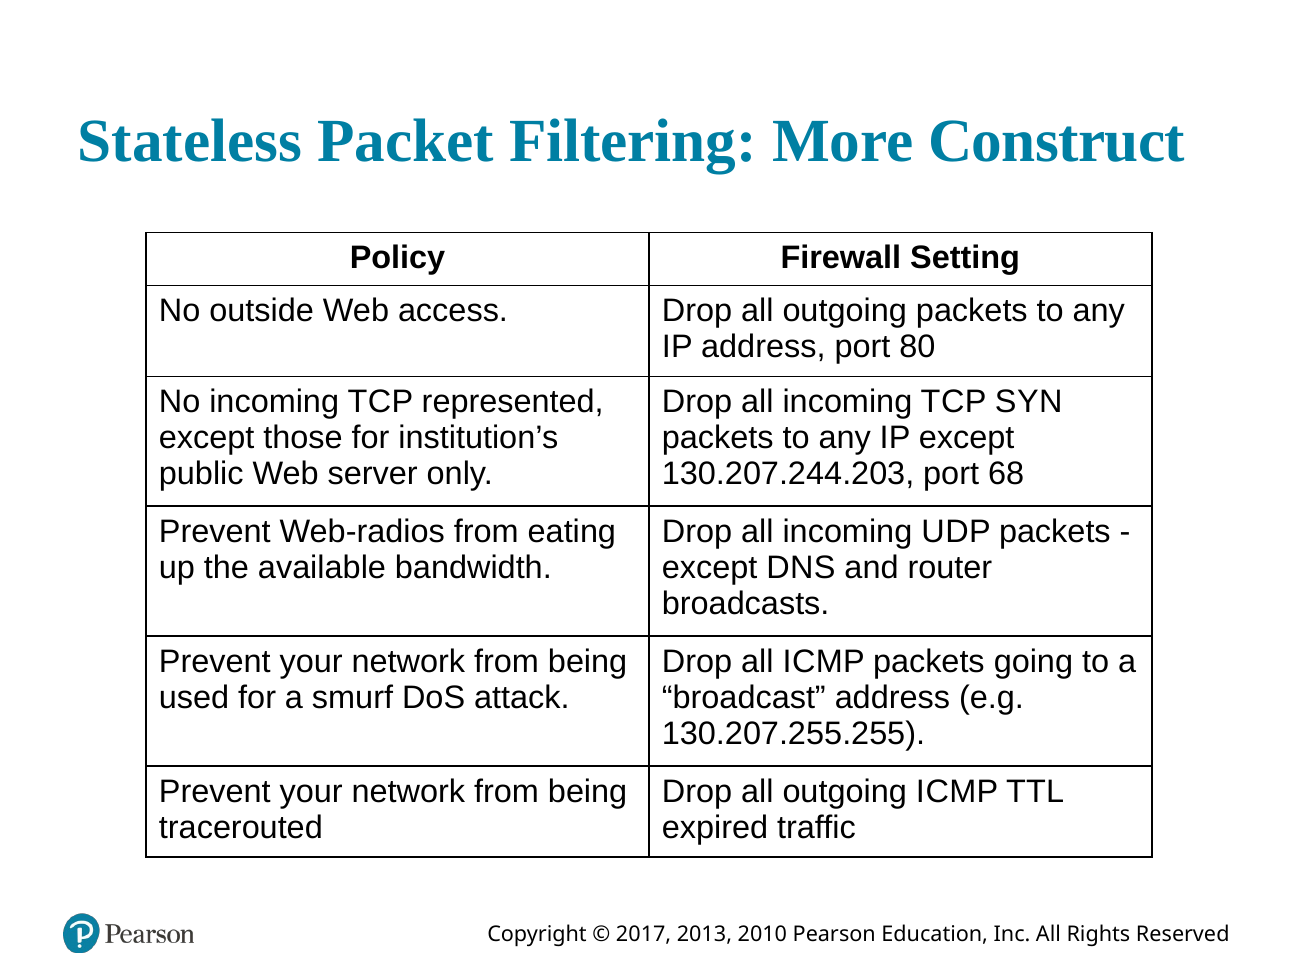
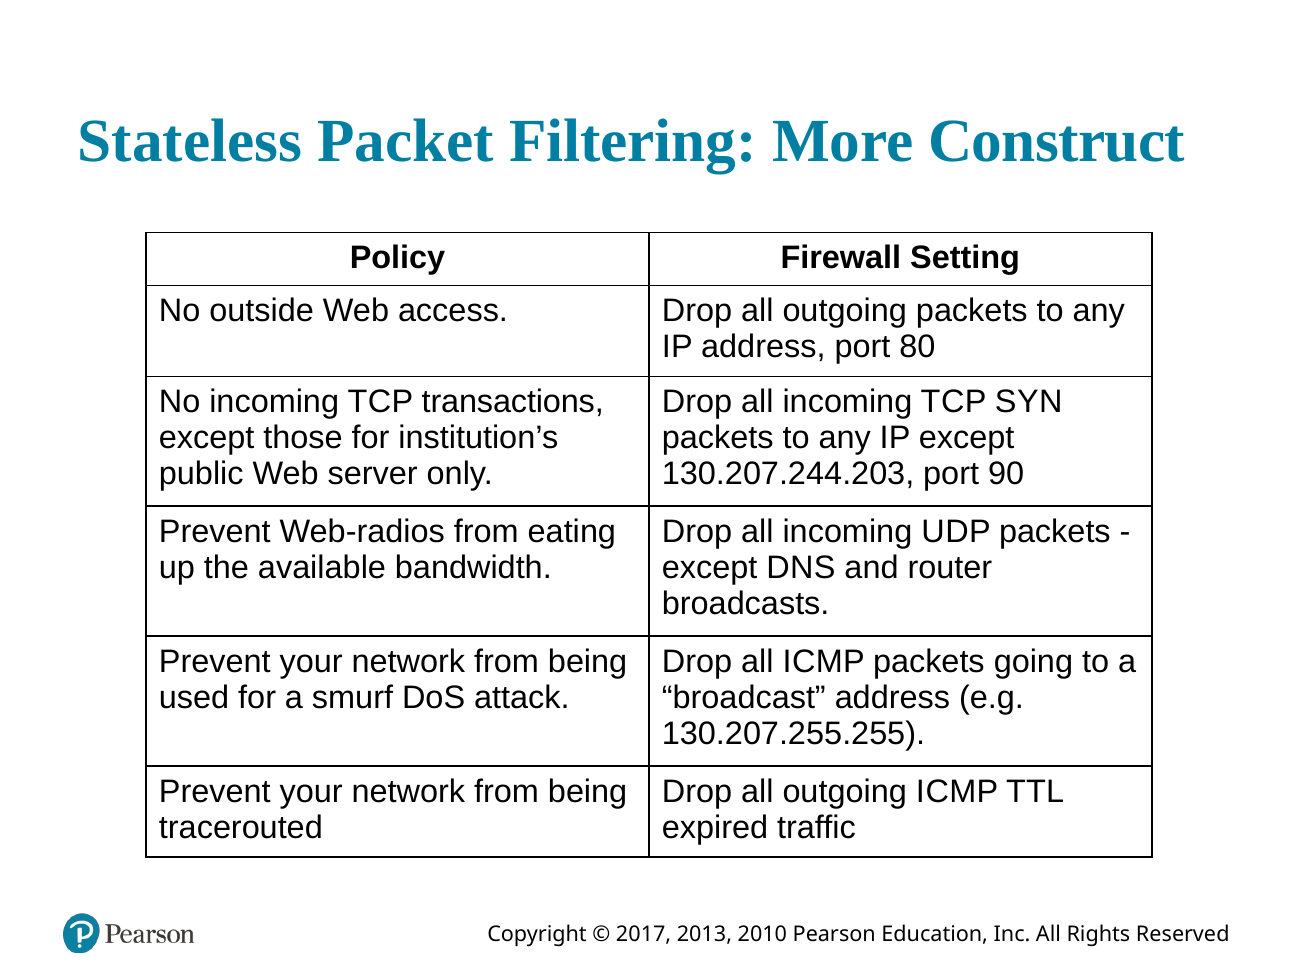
represented: represented -> transactions
68: 68 -> 90
